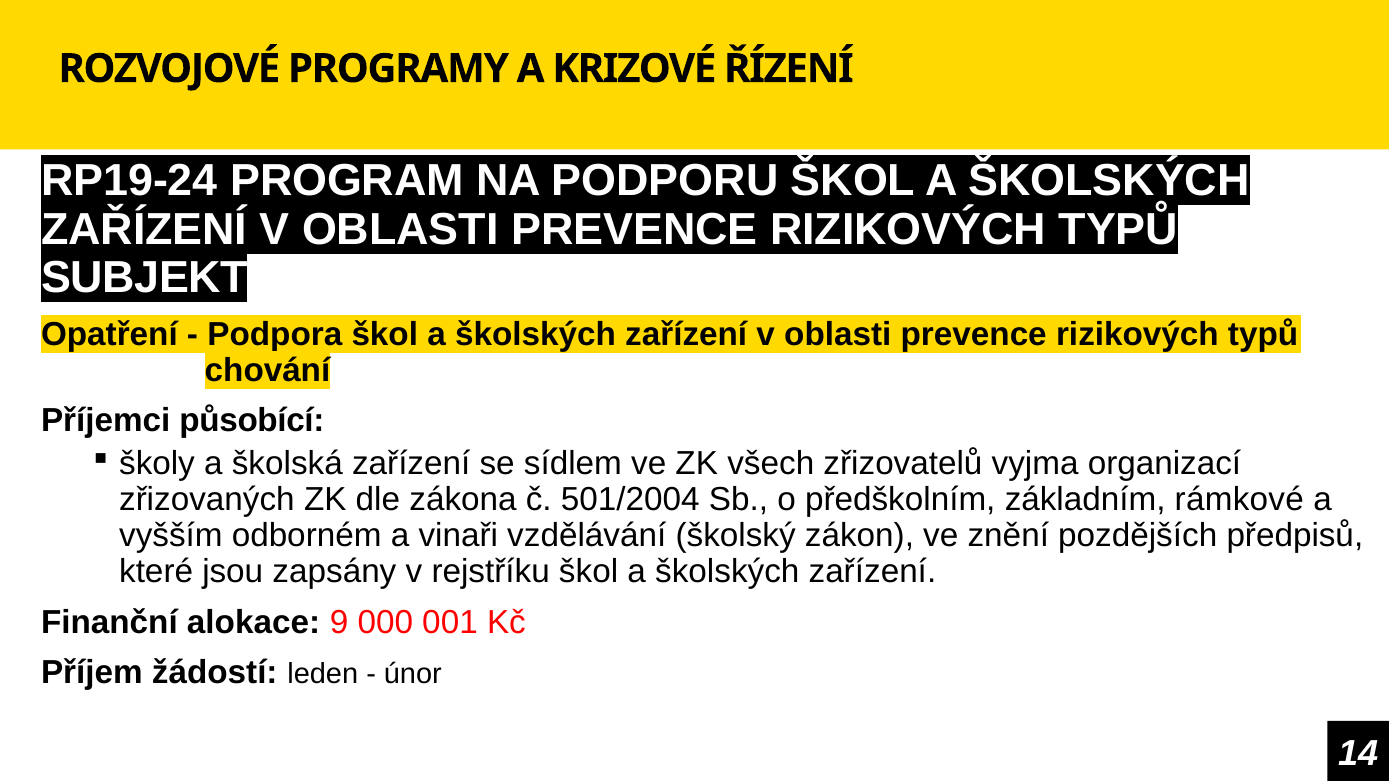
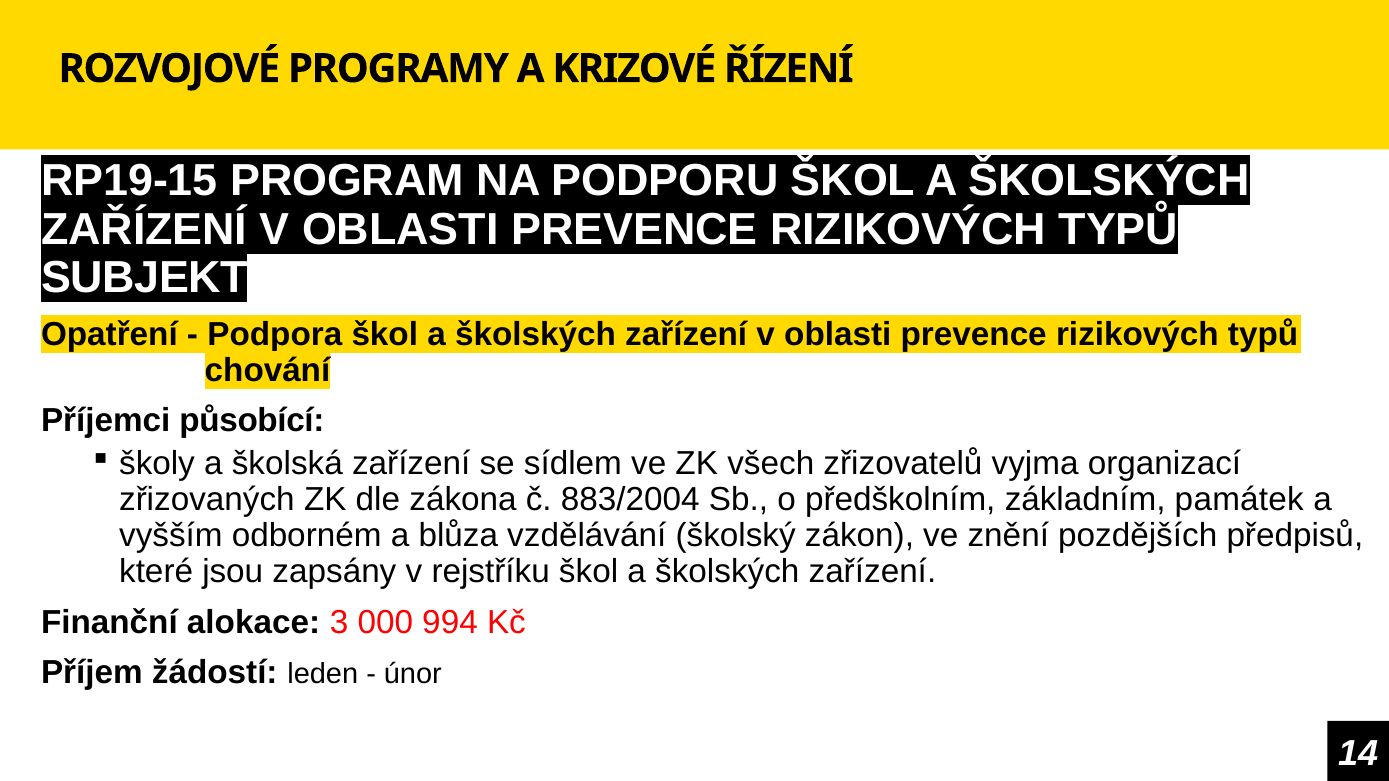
RP19-24: RP19-24 -> RP19-15
501/2004: 501/2004 -> 883/2004
rámkové: rámkové -> památek
vinaři: vinaři -> blůza
9: 9 -> 3
001: 001 -> 994
